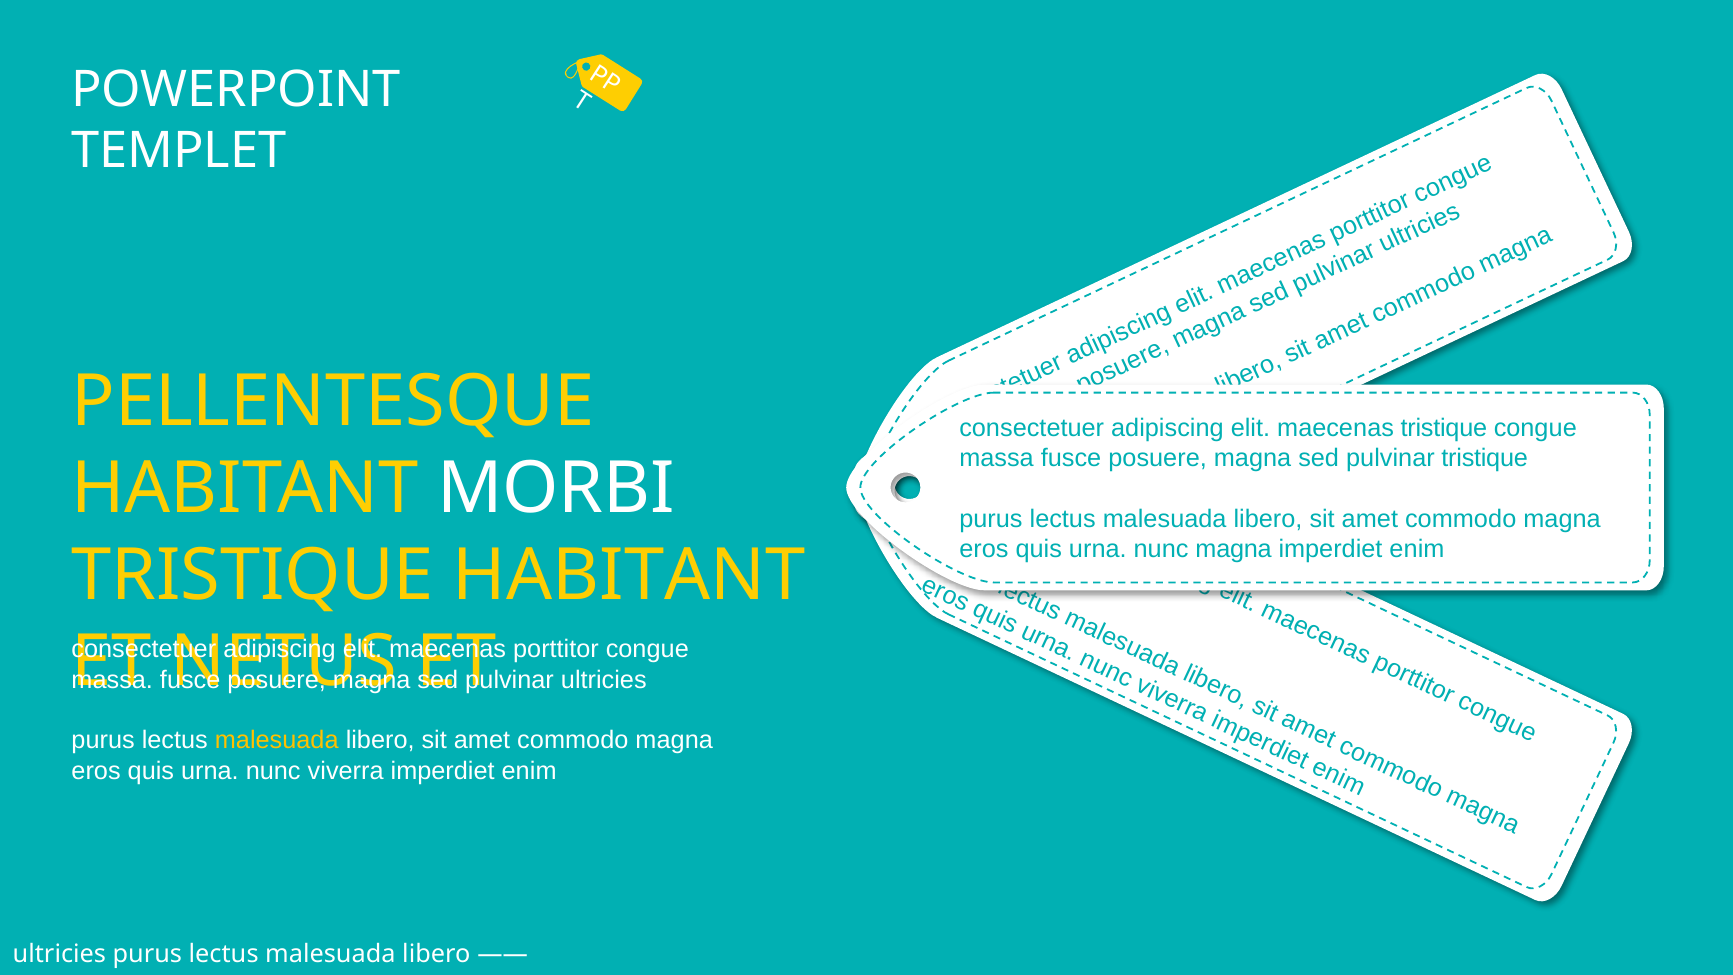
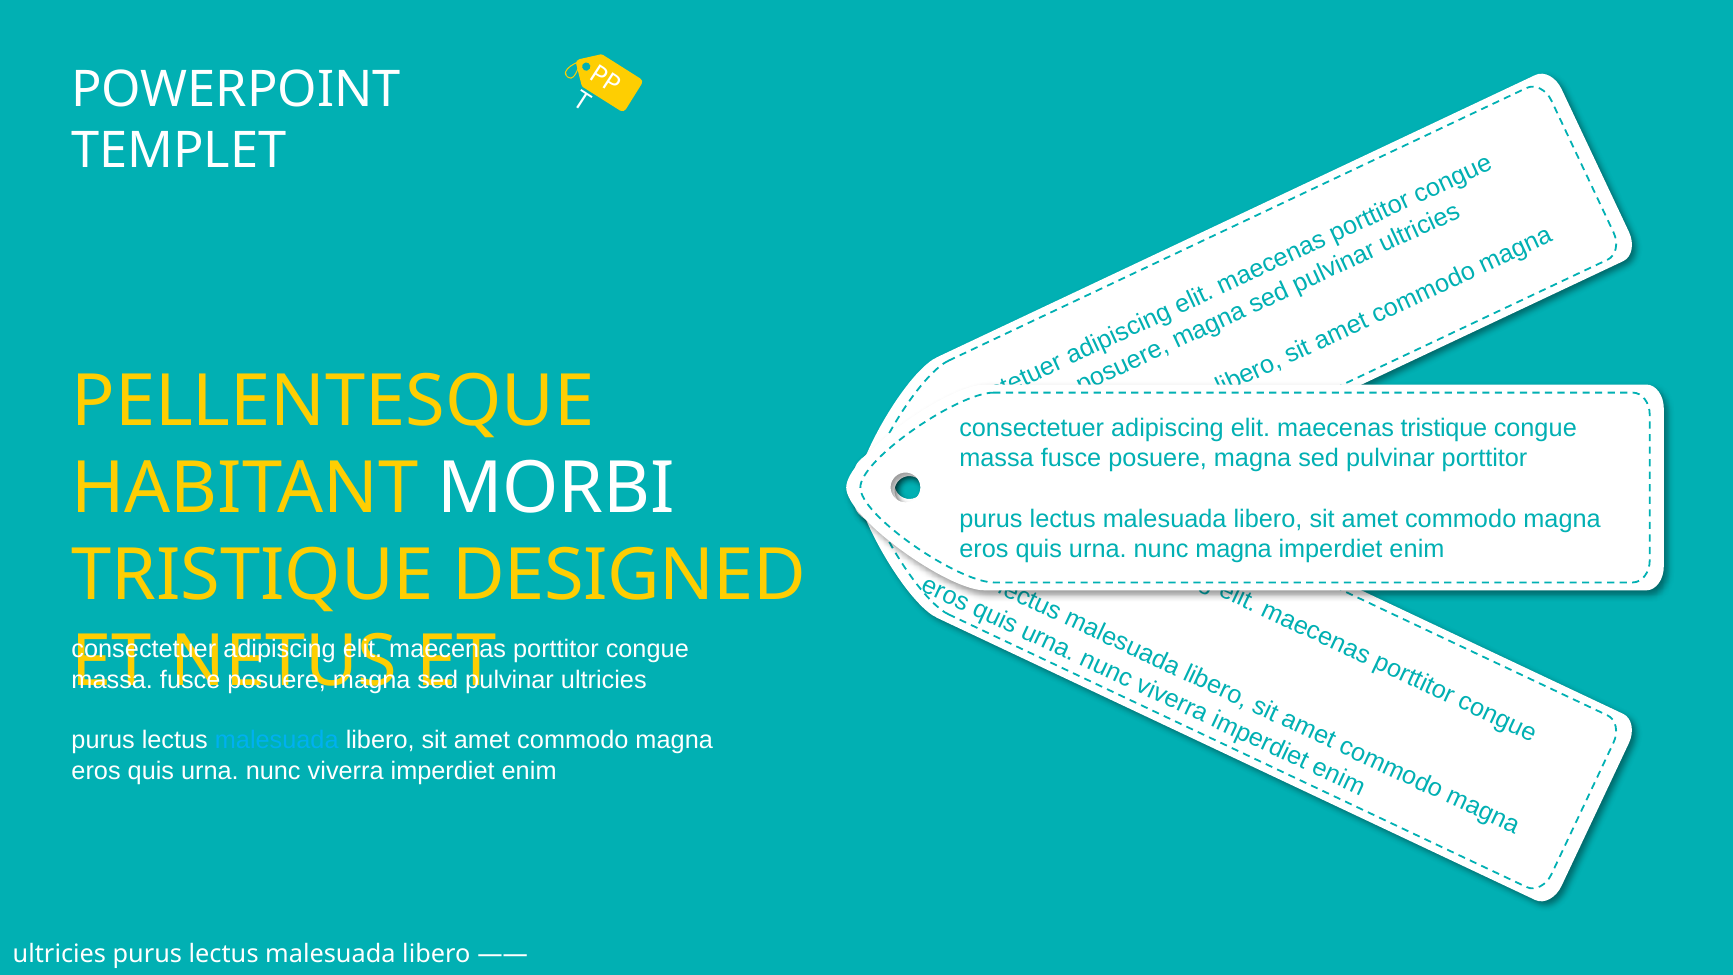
pulvinar tristique: tristique -> porttitor
TRISTIQUE HABITANT: HABITANT -> DESIGNED
malesuada at (277, 740) colour: yellow -> light blue
